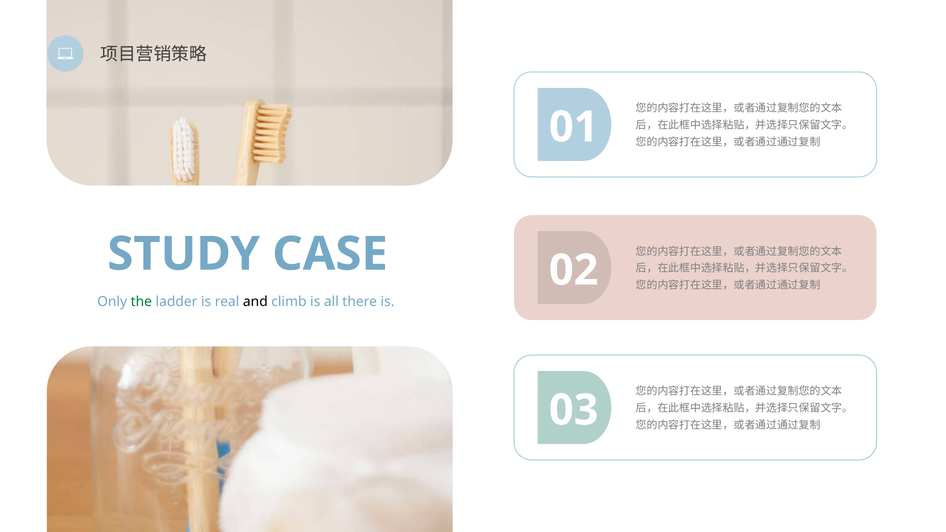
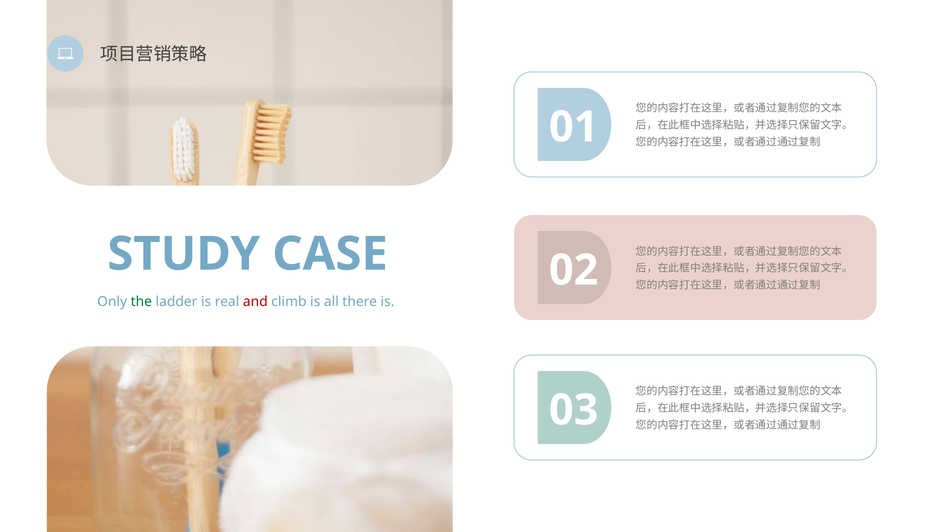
and colour: black -> red
